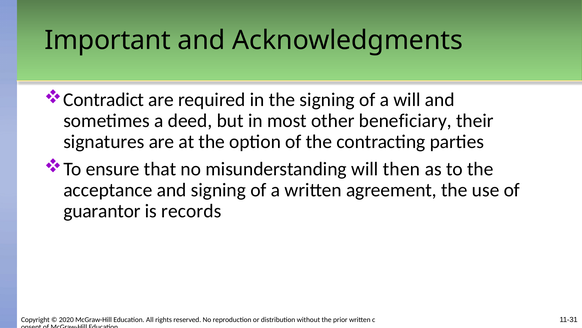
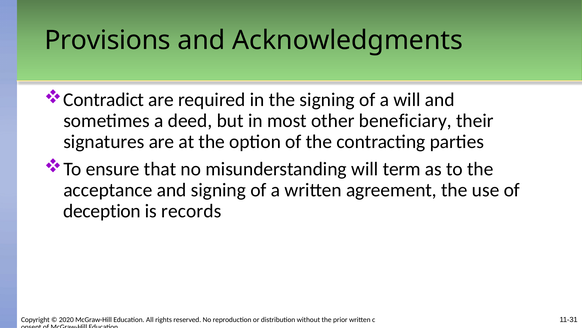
Important: Important -> Provisions
then: then -> term
guarantor: guarantor -> deception
